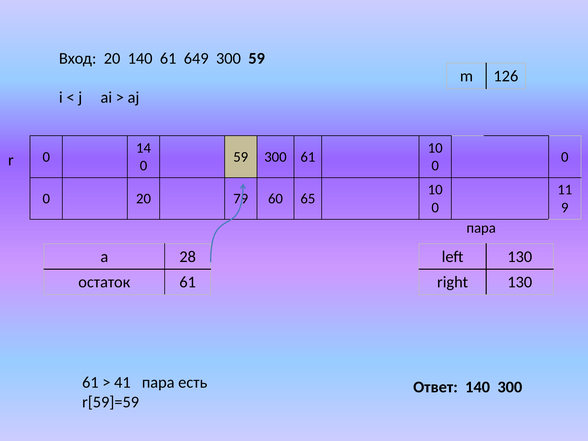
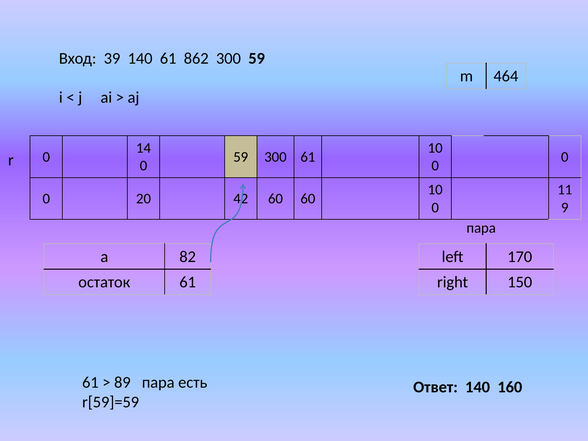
Вход 20: 20 -> 39
649: 649 -> 862
126: 126 -> 464
79: 79 -> 42
60 65: 65 -> 60
28: 28 -> 82
left 130: 130 -> 170
right 130: 130 -> 150
41: 41 -> 89
140 300: 300 -> 160
